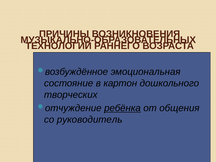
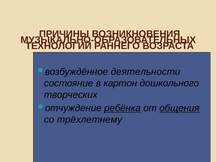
эмоциональная: эмоциональная -> деятельности
общения underline: none -> present
руководитель: руководитель -> трёхлетнему
